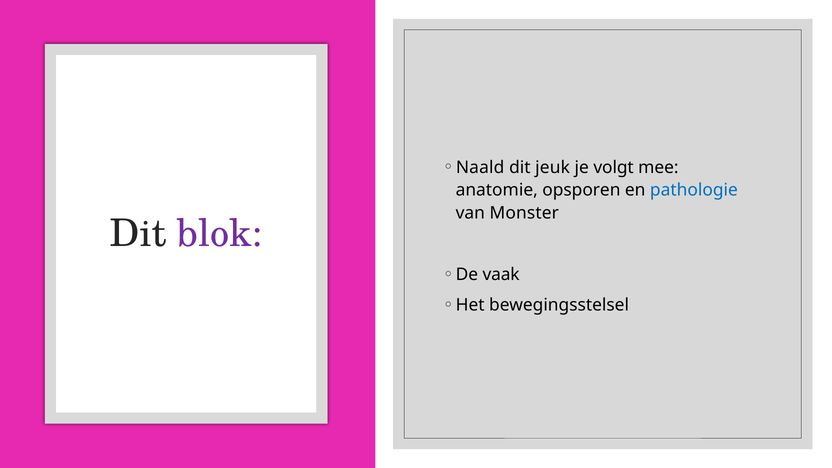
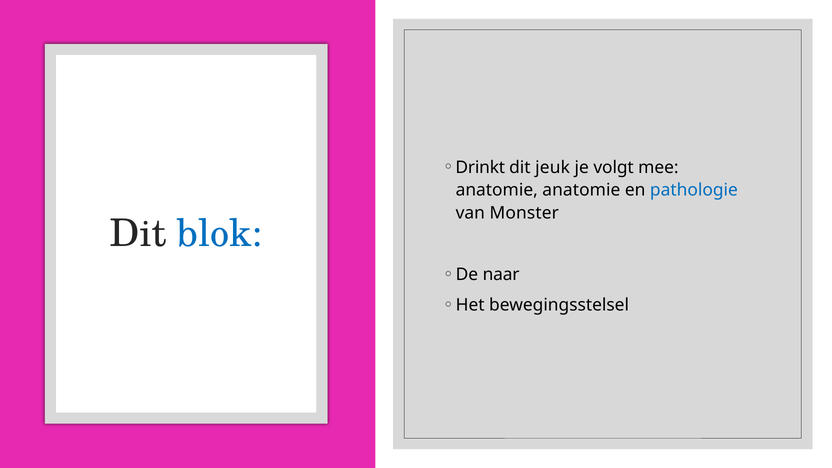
Naald: Naald -> Drinkt
anatomie opsporen: opsporen -> anatomie
blok colour: purple -> blue
vaak: vaak -> naar
